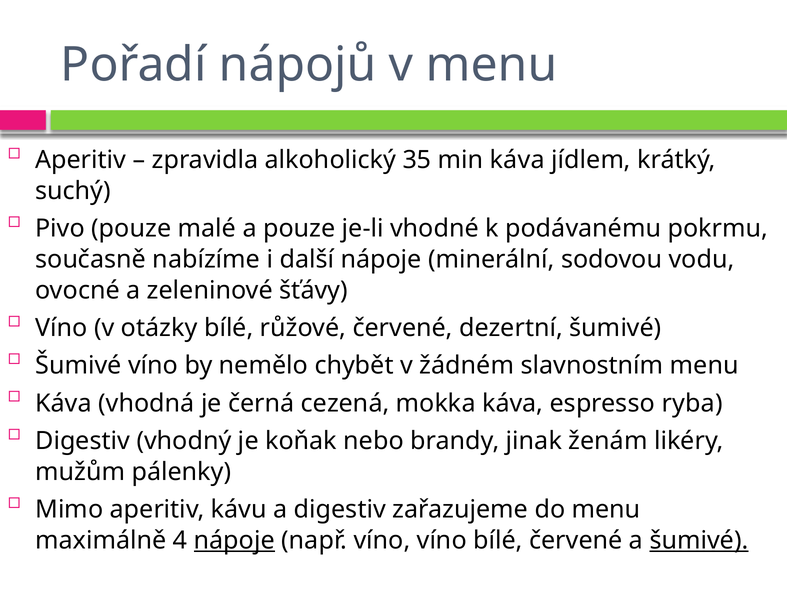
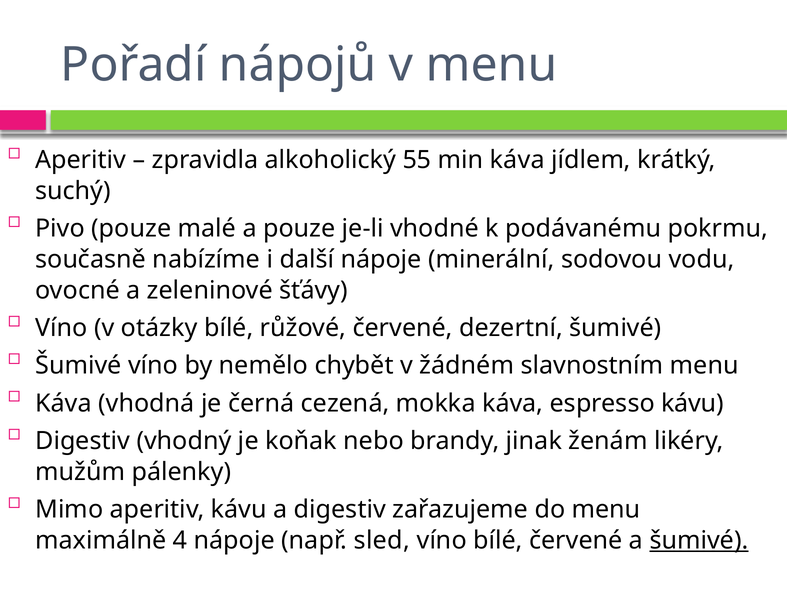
35: 35 -> 55
espresso ryba: ryba -> kávu
nápoje at (234, 541) underline: present -> none
např víno: víno -> sled
